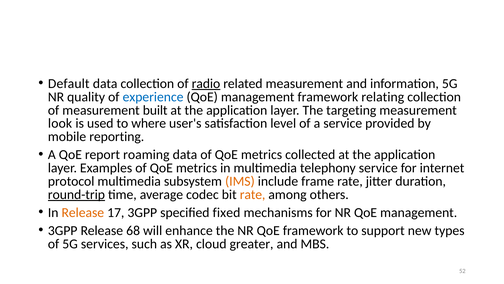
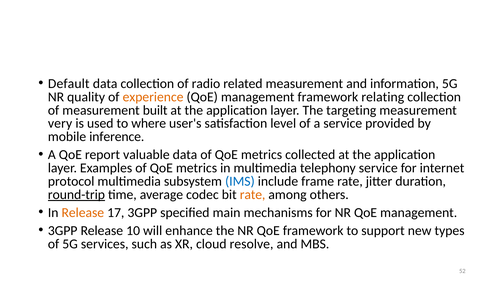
radio underline: present -> none
experience colour: blue -> orange
look: look -> very
reporting: reporting -> inference
roaming: roaming -> valuable
IMS colour: orange -> blue
fixed: fixed -> main
68: 68 -> 10
greater: greater -> resolve
